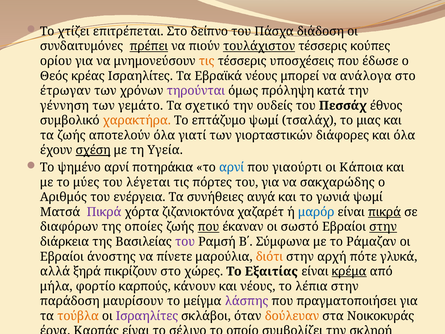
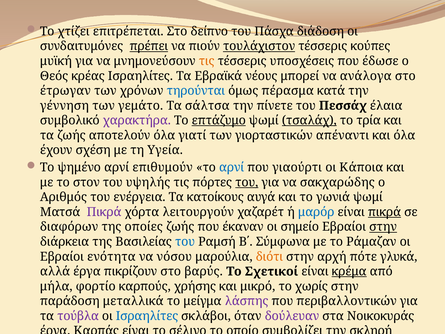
ορίου: ορίου -> μυϊκή
τηρούνται colour: purple -> blue
πρόληψη: πρόληψη -> πέρασμα
σχετικό: σχετικό -> σάλτσα
ουδείς: ουδείς -> πίνετε
έθνος: έθνος -> έλαια
χαρακτήρα colour: orange -> purple
επτάζυμο underline: none -> present
τσαλάχ underline: none -> present
μιας: μιας -> τρία
διάφορες: διάφορες -> απέναντι
σχέση underline: present -> none
ποτηράκια: ποτηράκια -> επιθυμούν
μύες: μύες -> στον
λέγεται: λέγεται -> υψηλής
του at (247, 182) underline: none -> present
συνήθειες: συνήθειες -> κατοίκους
ζιζανιοκτόνα: ζιζανιοκτόνα -> λειτουργούν
που at (208, 227) underline: present -> none
σωστό: σωστό -> σημείο
του at (185, 242) colour: purple -> blue
άνοστης: άνοστης -> ενότητα
πίνετε: πίνετε -> νόσου
αλλά ξηρά: ξηρά -> έργα
χώρες: χώρες -> βαρύς
Εξαιτίας: Εξαιτίας -> Σχετικοί
κάνουν: κάνουν -> χρήσης
και νέους: νέους -> μικρό
λέπια: λέπια -> χωρίς
μαυρίσουν: μαυρίσουν -> μεταλλικά
πραγματοποιήσει: πραγματοποιήσει -> περιβαλλοντικών
τούβλα colour: orange -> purple
Ισραηλίτες at (147, 316) colour: purple -> blue
δούλευαν colour: orange -> purple
